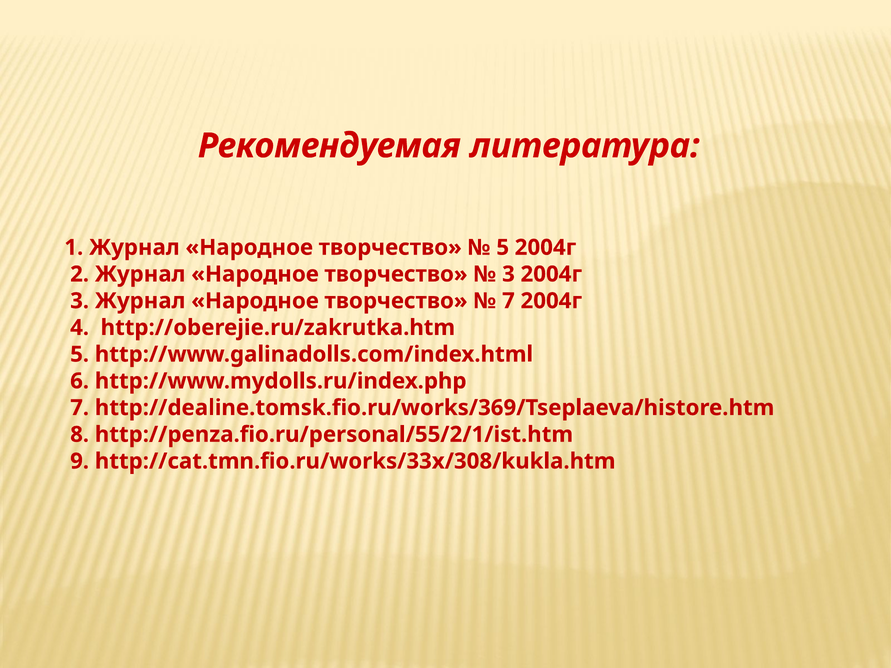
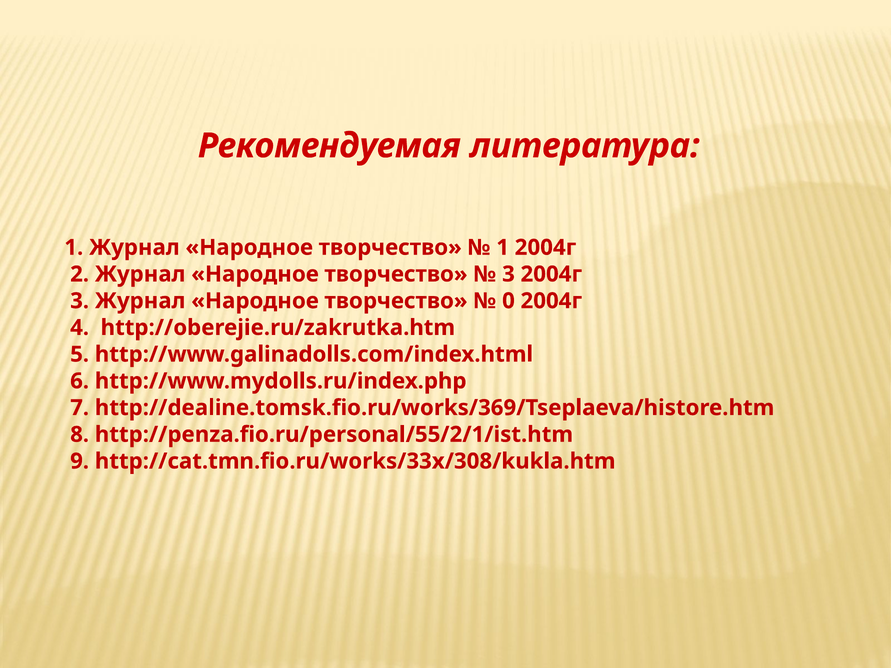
5 at (503, 248): 5 -> 1
7 at (508, 301): 7 -> 0
